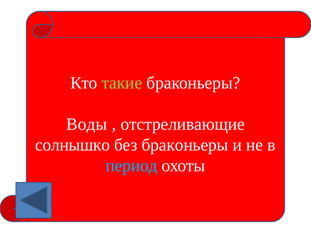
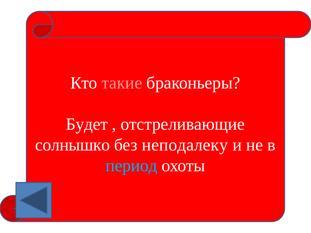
такие colour: light green -> pink
Воды: Воды -> Будет
без браконьеры: браконьеры -> неподалеку
